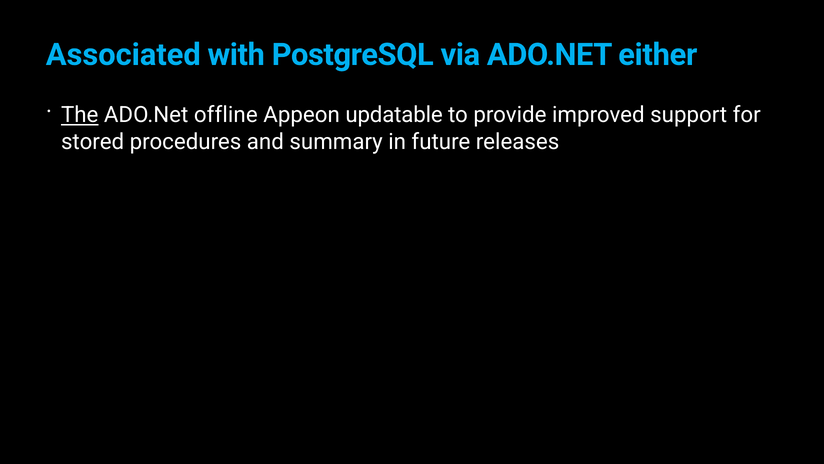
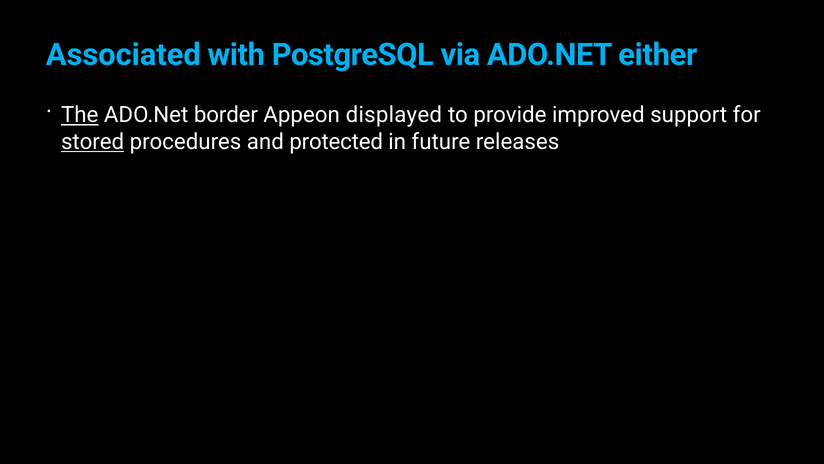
offline: offline -> border
updatable: updatable -> displayed
stored underline: none -> present
summary: summary -> protected
